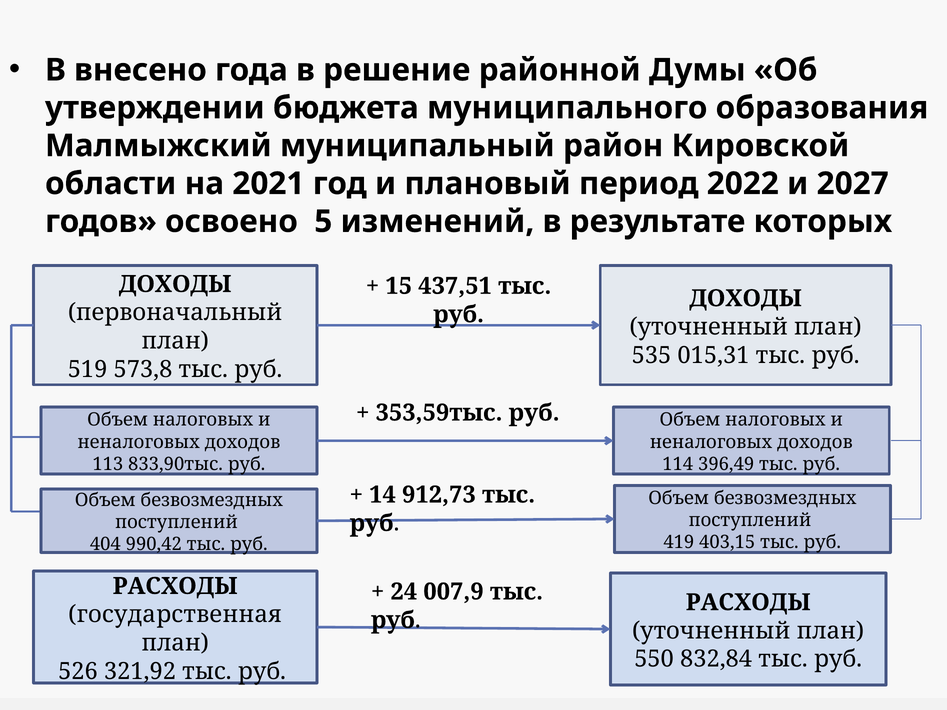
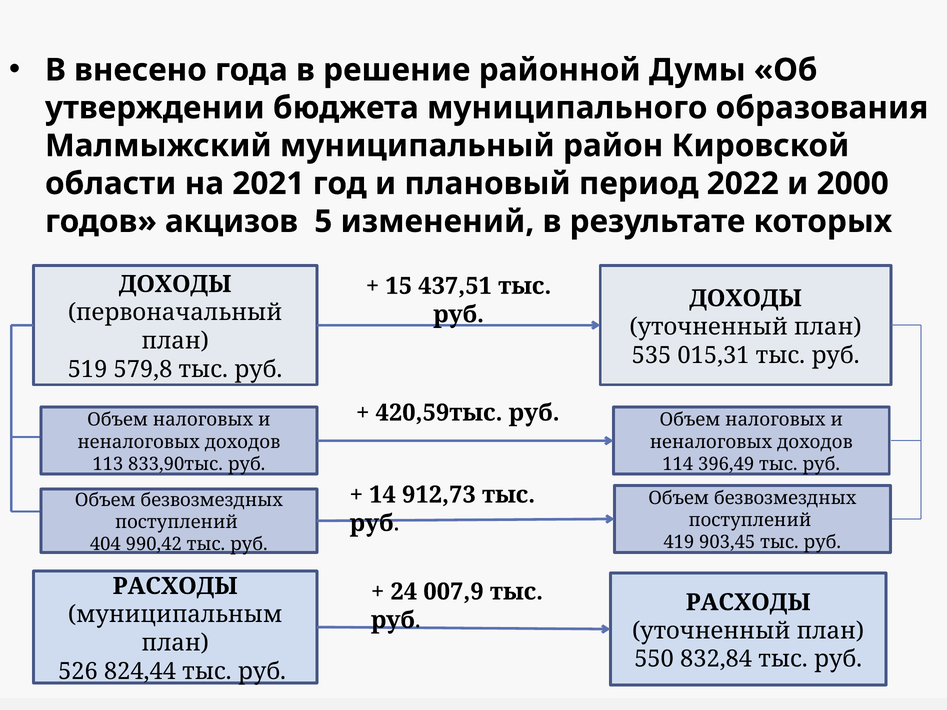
2027: 2027 -> 2000
освоено: освоено -> акцизов
573,8: 573,8 -> 579,8
353,59тыс: 353,59тыс -> 420,59тыс
403,15: 403,15 -> 903,45
государственная: государственная -> муниципальным
321,92: 321,92 -> 824,44
